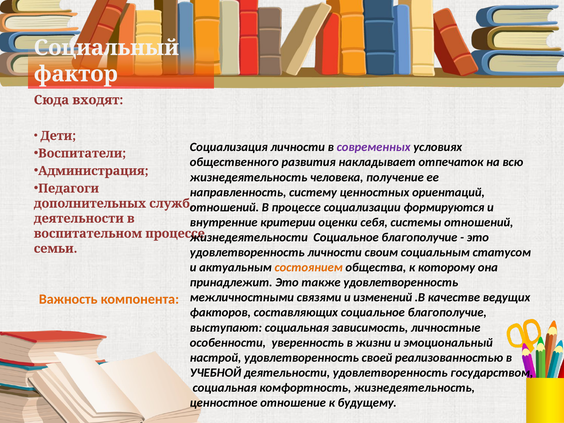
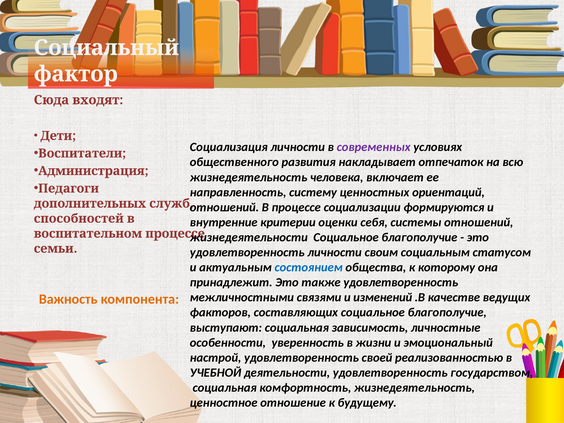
получение: получение -> включает
деятельности at (79, 218): деятельности -> способностей
состоянием colour: orange -> blue
